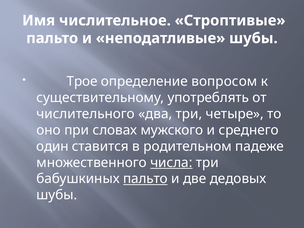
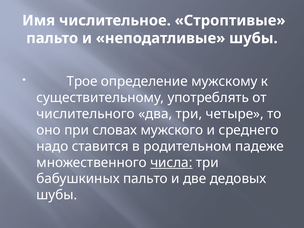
вопросом: вопросом -> мужскому
один: один -> надо
пальто at (145, 179) underline: present -> none
